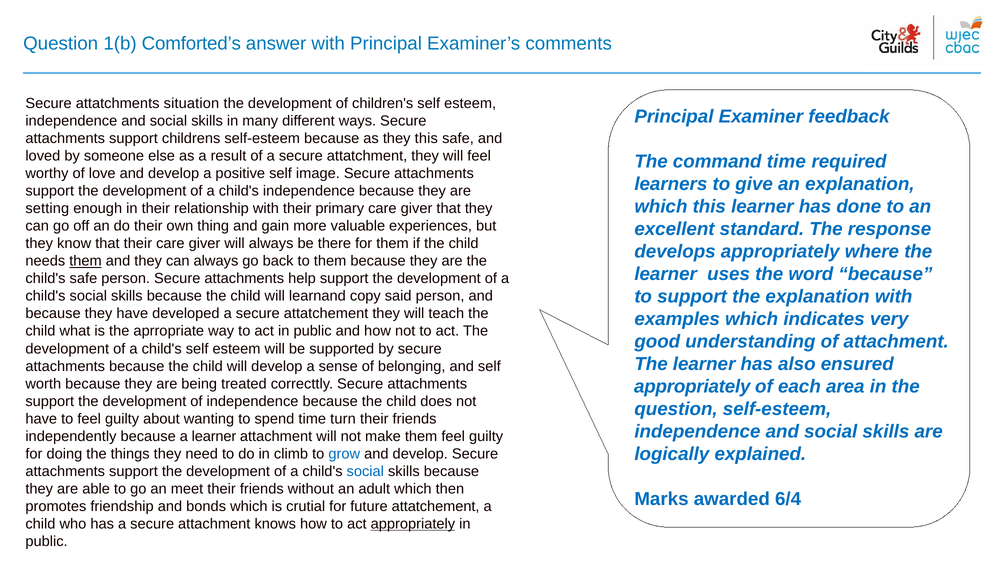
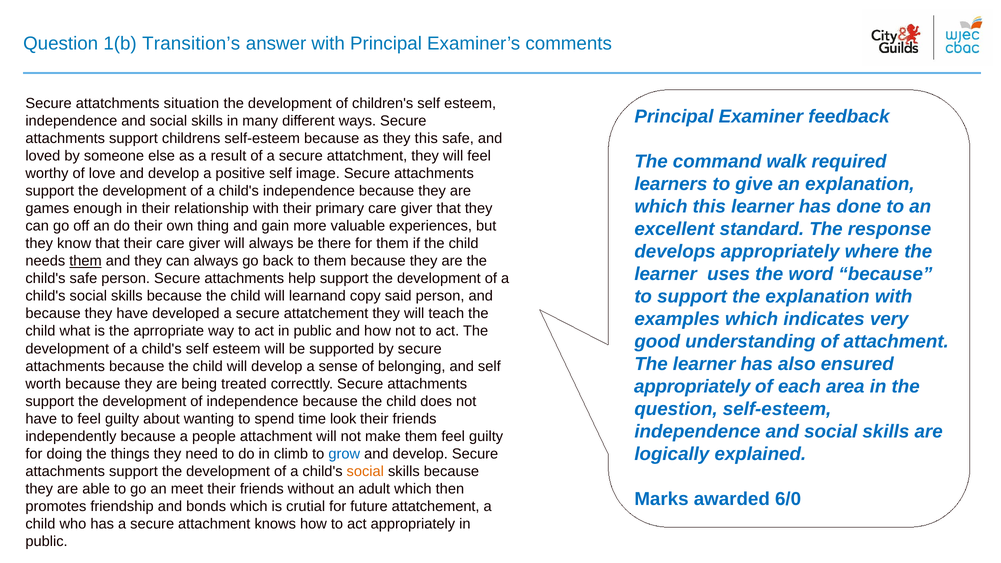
Comforted’s: Comforted’s -> Transition’s
command time: time -> walk
setting: setting -> games
turn: turn -> look
a learner: learner -> people
social at (365, 471) colour: blue -> orange
6/4: 6/4 -> 6/0
appropriately at (413, 524) underline: present -> none
